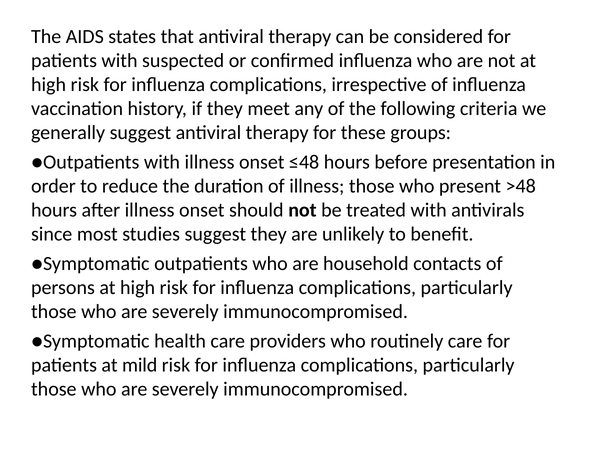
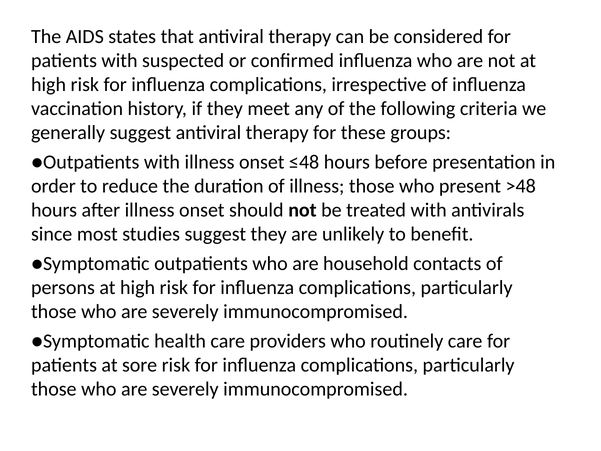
mild: mild -> sore
